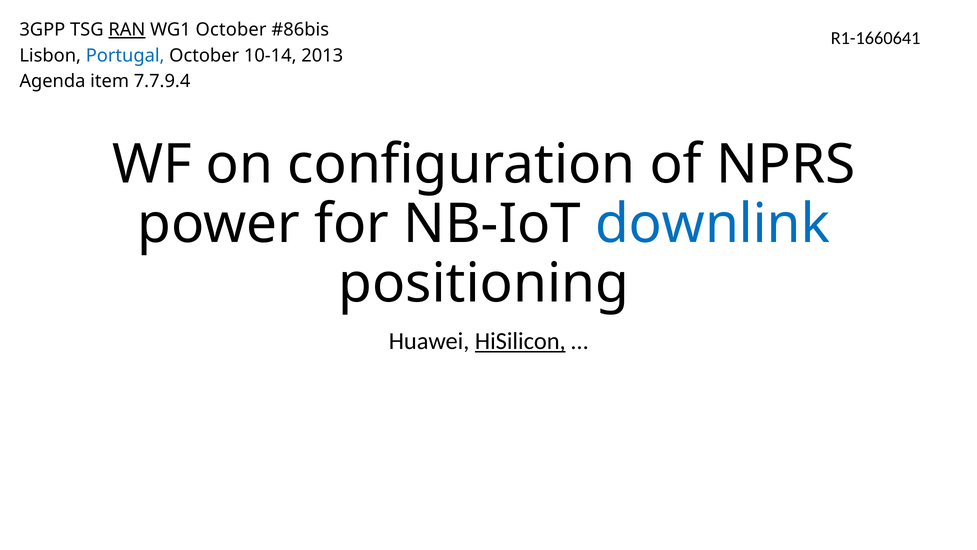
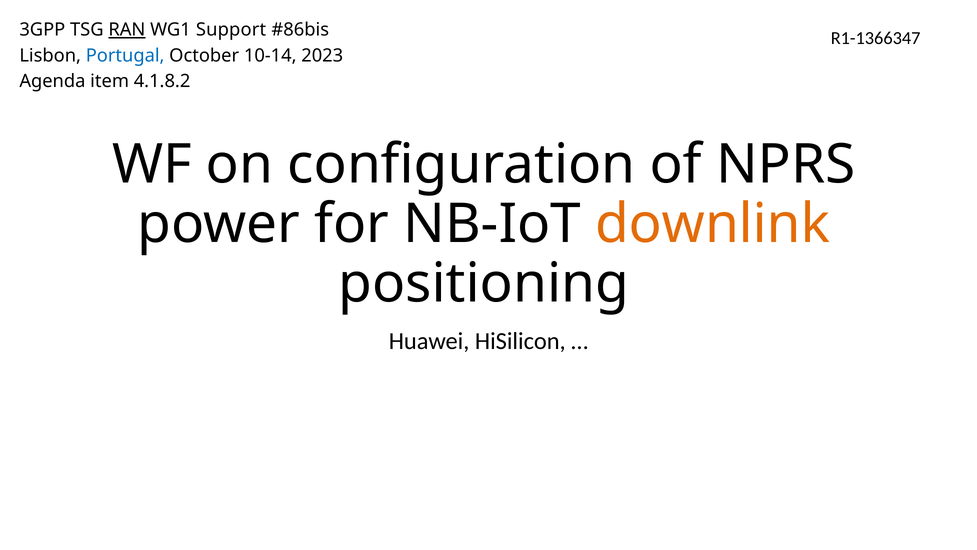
WG1 October: October -> Support
R1-1660641: R1-1660641 -> R1-1366347
2013: 2013 -> 2023
7.7.9.4: 7.7.9.4 -> 4.1.8.2
downlink colour: blue -> orange
HiSilicon underline: present -> none
